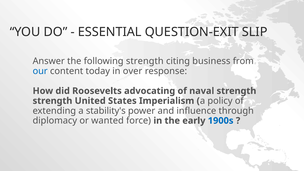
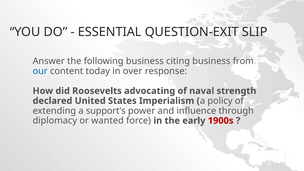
following strength: strength -> business
strength at (52, 101): strength -> declared
stability's: stability's -> support's
1900s colour: blue -> red
